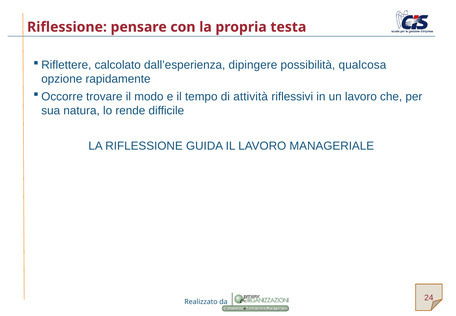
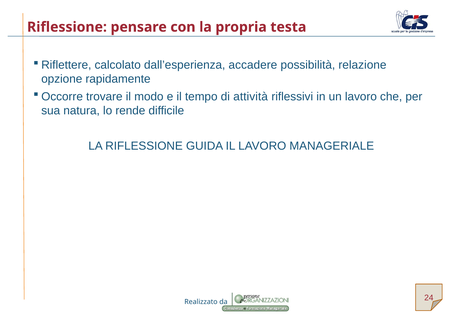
dipingere: dipingere -> accadere
qualcosa: qualcosa -> relazione
